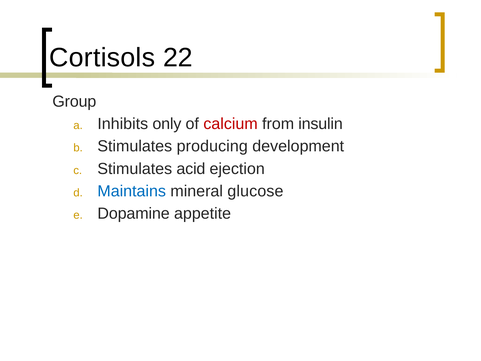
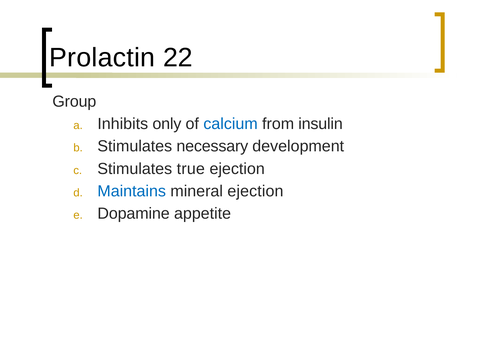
Cortisols: Cortisols -> Prolactin
calcium colour: red -> blue
producing: producing -> necessary
acid: acid -> true
mineral glucose: glucose -> ejection
